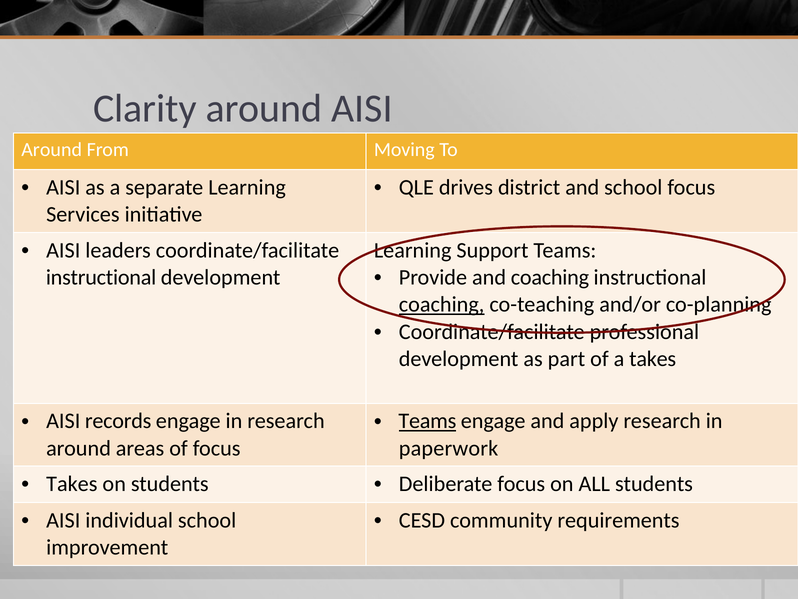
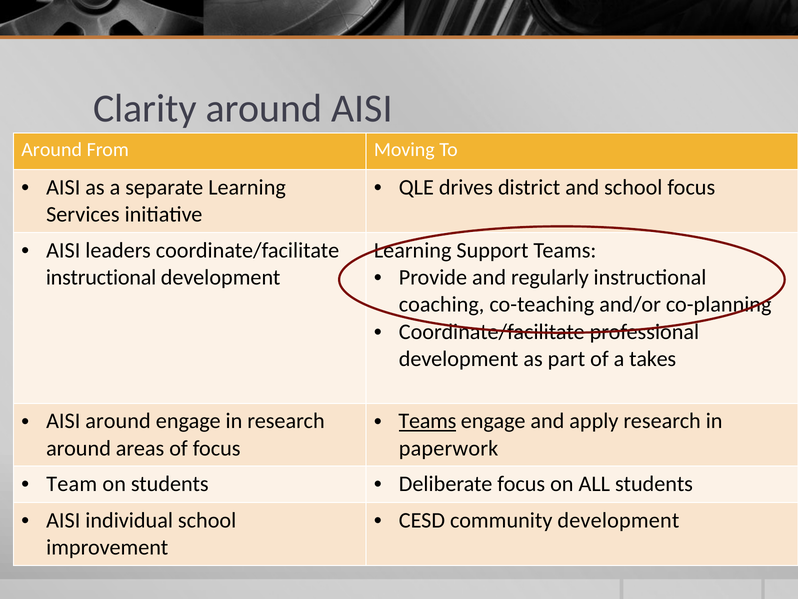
and coaching: coaching -> regularly
coaching at (442, 304) underline: present -> none
records at (118, 421): records -> around
Takes at (72, 484): Takes -> Team
community requirements: requirements -> development
